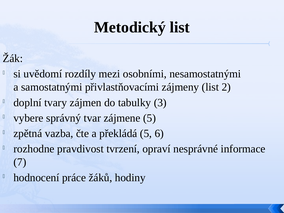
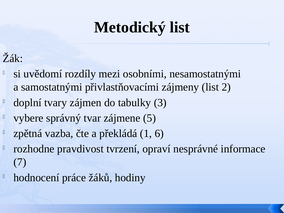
překládá 5: 5 -> 1
